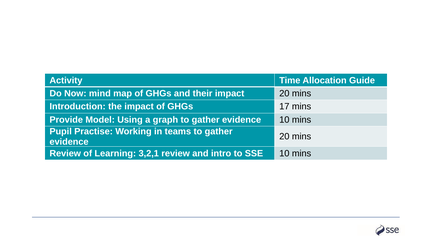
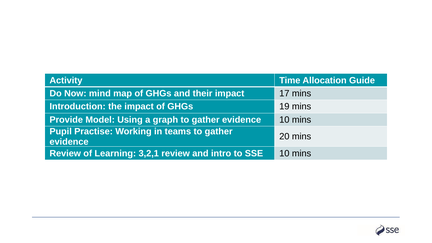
impact 20: 20 -> 17
17: 17 -> 19
